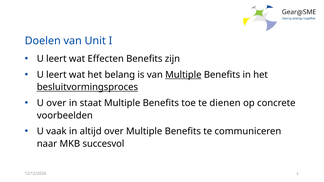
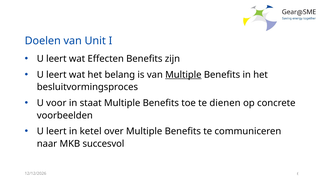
besluitvormingsproces underline: present -> none
U over: over -> voor
vaak at (56, 131): vaak -> leert
altijd: altijd -> ketel
